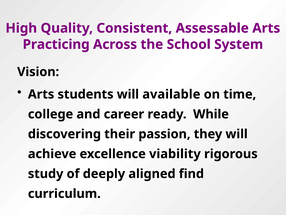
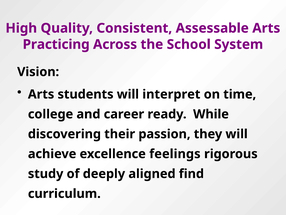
available: available -> interpret
viability: viability -> feelings
